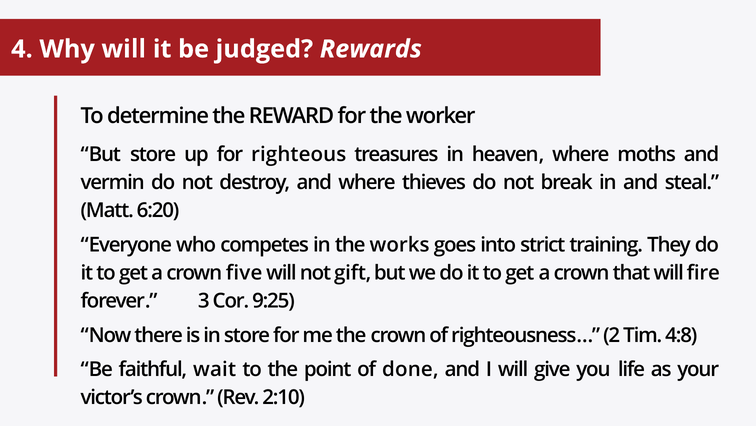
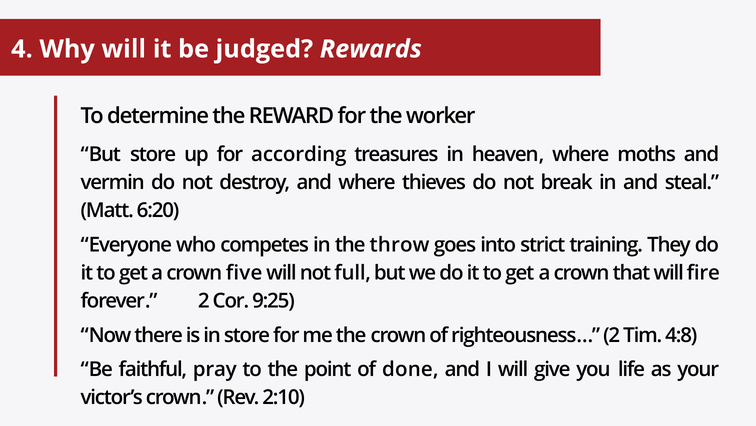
righteous: righteous -> according
works: works -> throw
gift: gift -> full
forever 3: 3 -> 2
wait: wait -> pray
